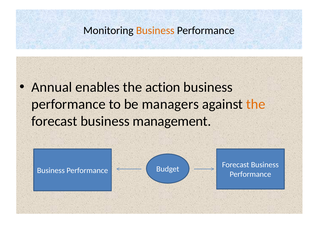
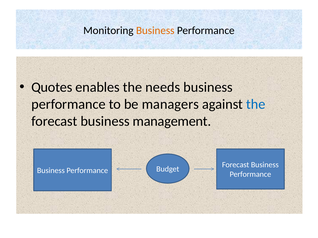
Annual: Annual -> Quotes
action: action -> needs
the at (256, 104) colour: orange -> blue
